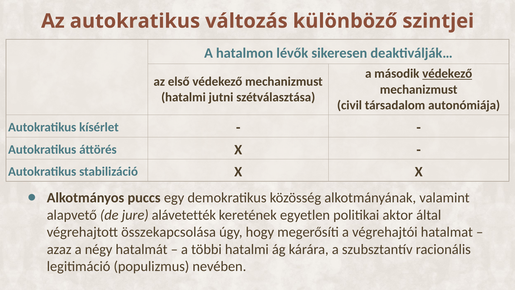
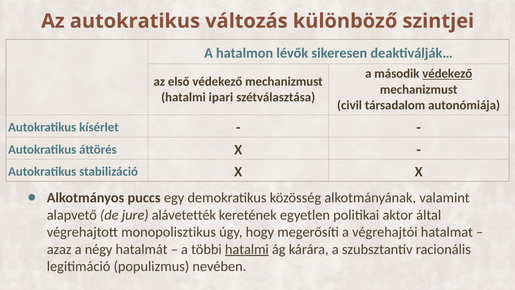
jutni: jutni -> ipari
összekapcsolása: összekapcsolása -> monopolisztikus
hatalmi at (247, 249) underline: none -> present
